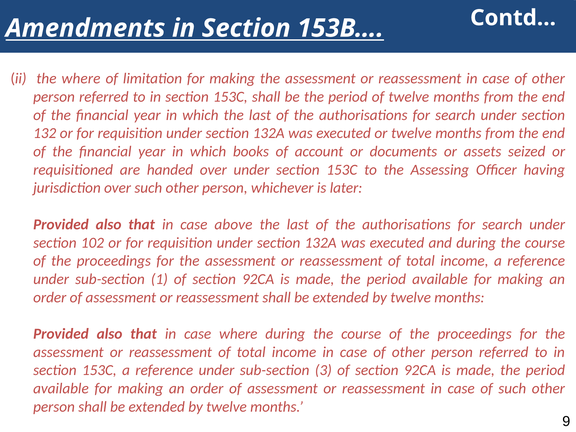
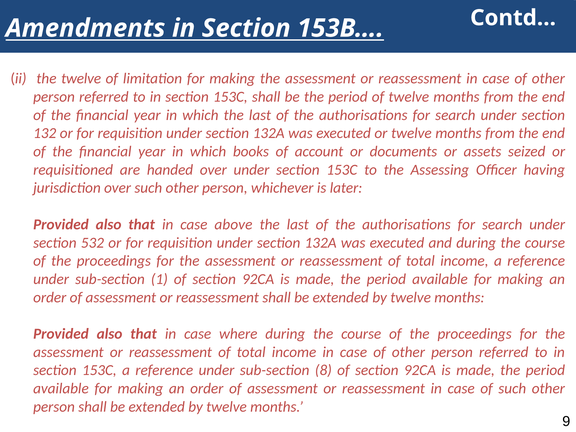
the where: where -> twelve
102: 102 -> 532
3: 3 -> 8
